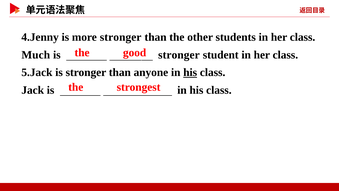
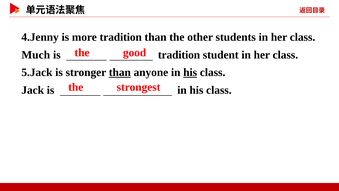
more stronger: stronger -> tradition
stronger at (179, 55): stronger -> tradition
than at (120, 72) underline: none -> present
